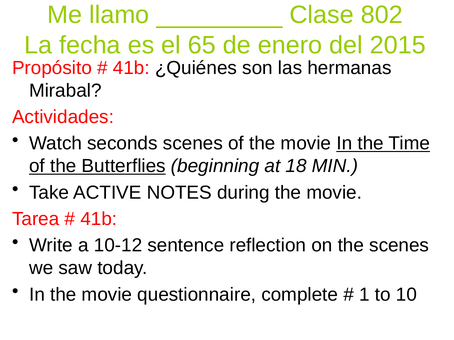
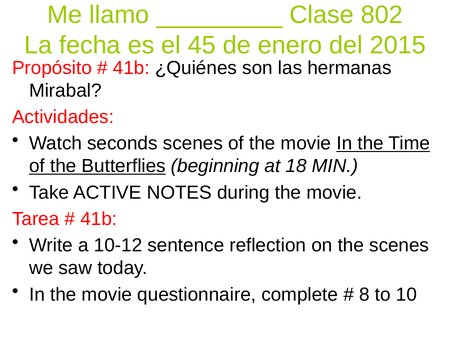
65: 65 -> 45
1: 1 -> 8
